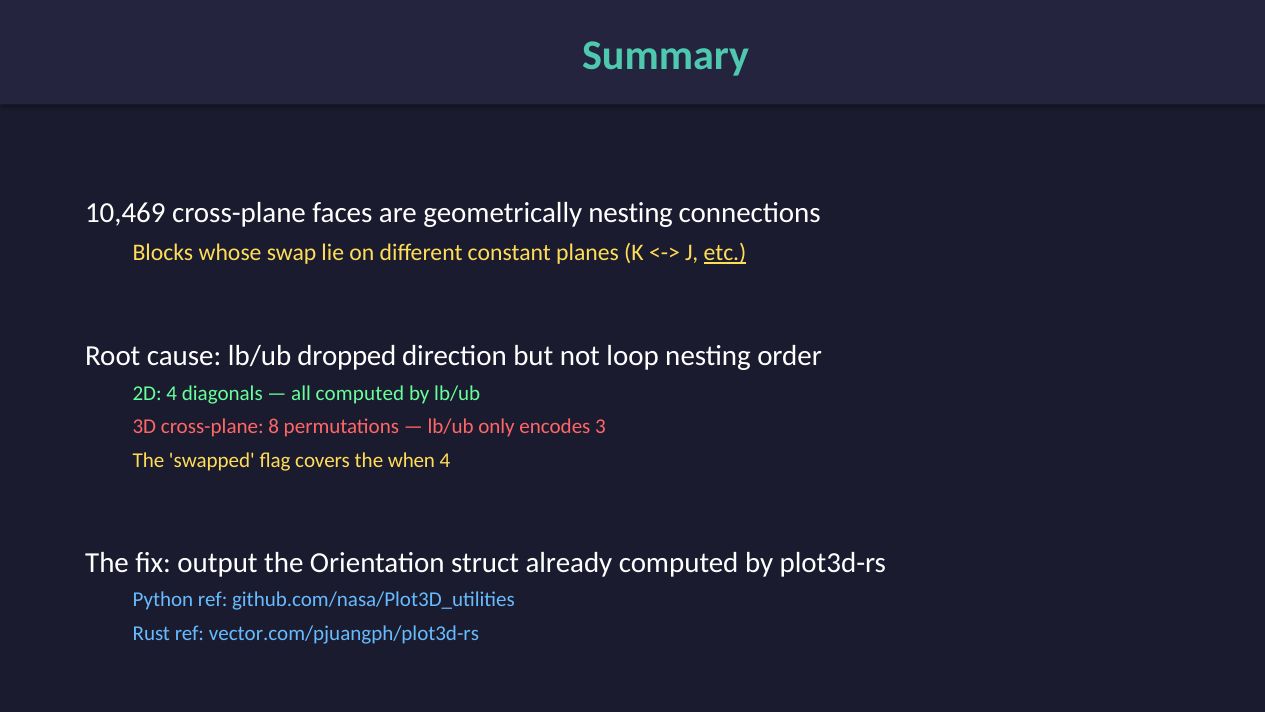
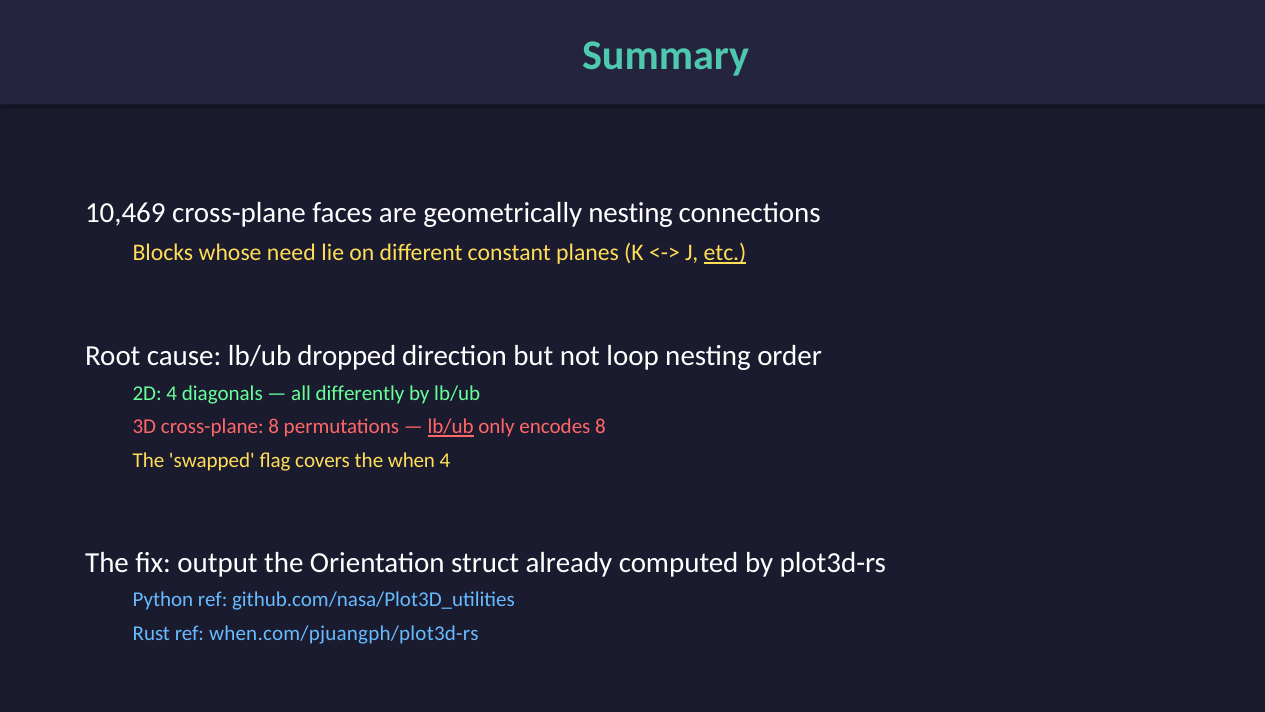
swap: swap -> need
all computed: computed -> differently
lb/ub at (451, 427) underline: none -> present
encodes 3: 3 -> 8
vector.com/pjuangph/plot3d-rs: vector.com/pjuangph/plot3d-rs -> when.com/pjuangph/plot3d-rs
